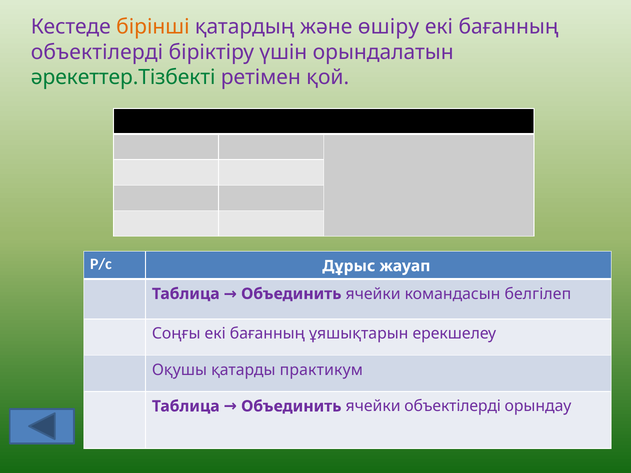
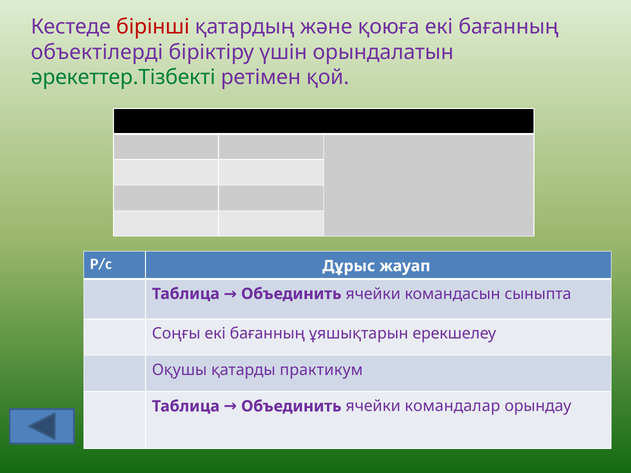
бірінші colour: orange -> red
өшіру: өшіру -> қоюға
белгілеп: белгілеп -> сыныпта
ячейки объектілерді: объектілерді -> командалар
